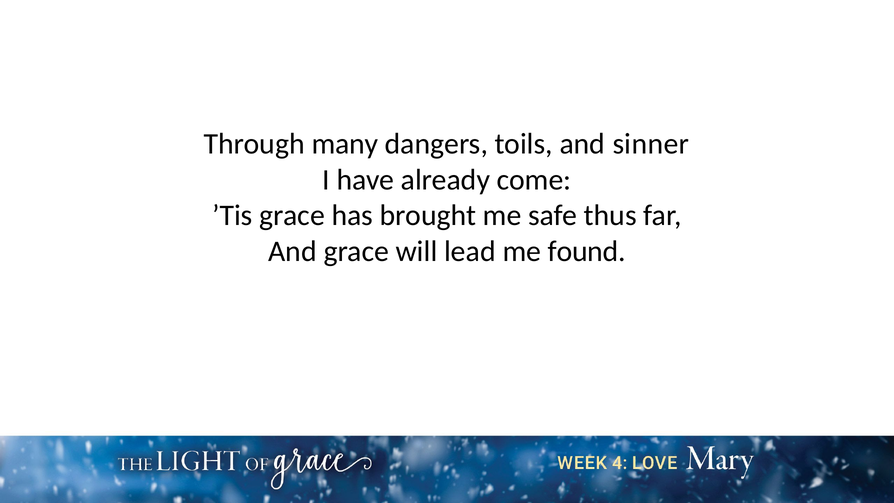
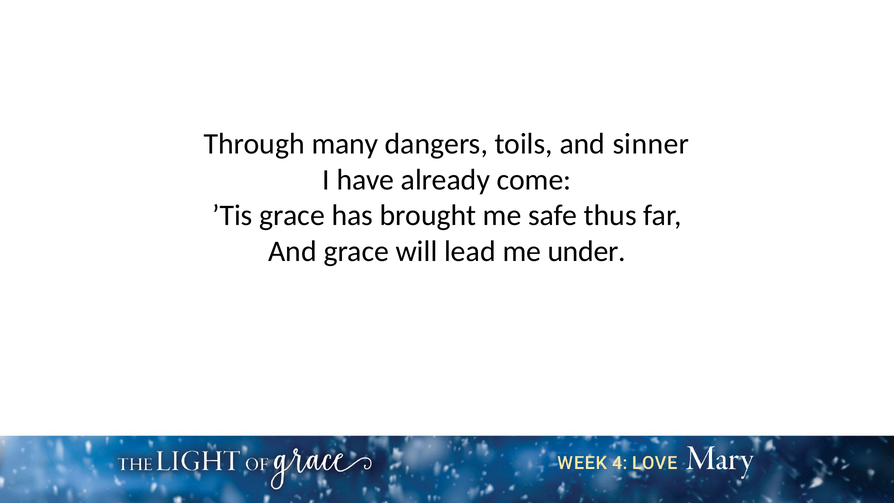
found: found -> under
